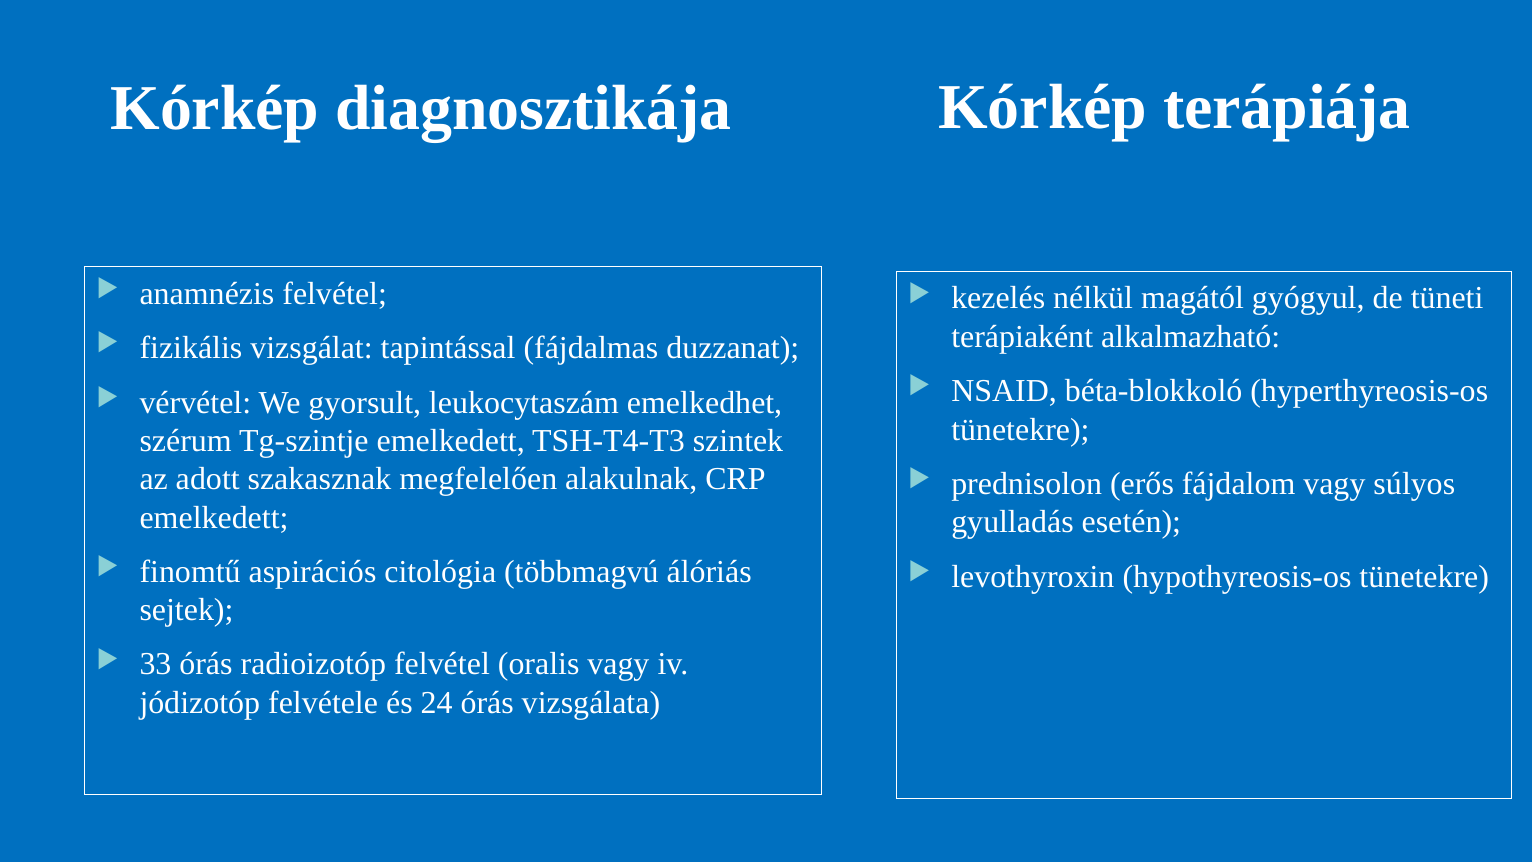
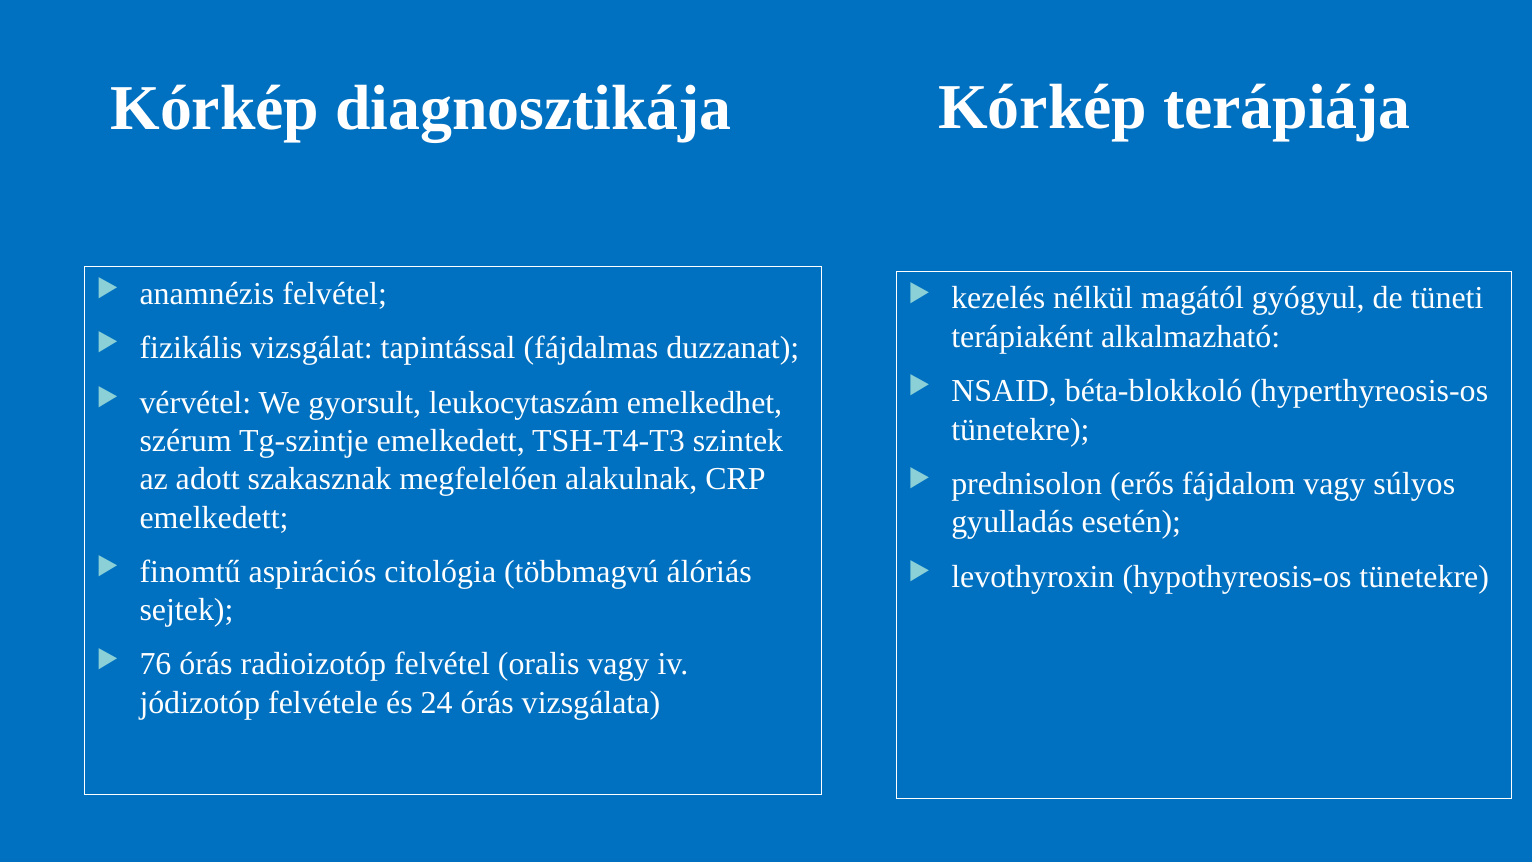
33: 33 -> 76
